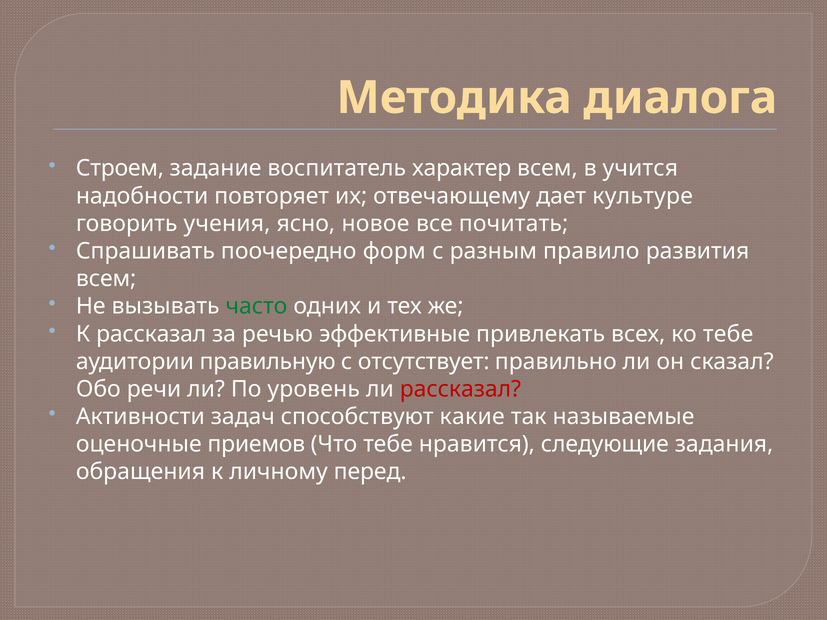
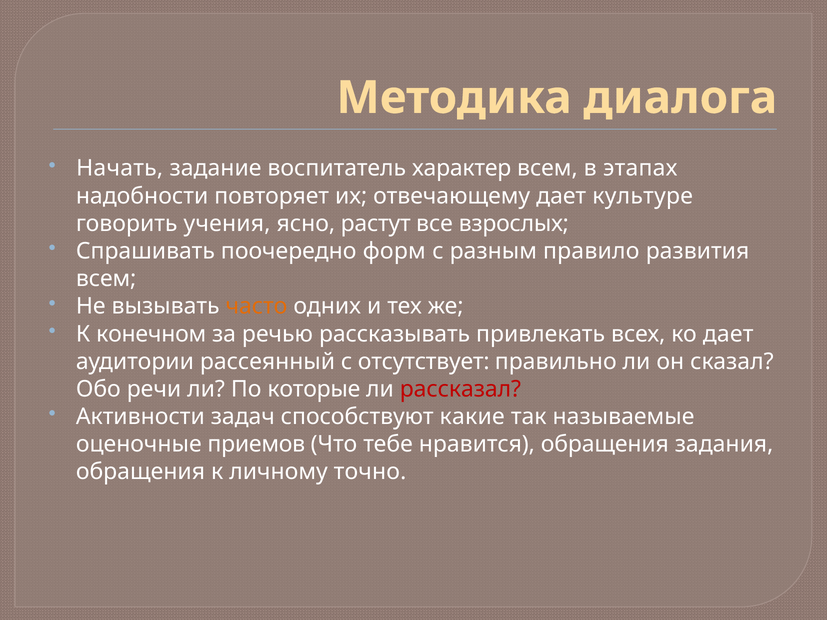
Строем: Строем -> Начать
учится: учится -> этапах
новое: новое -> растут
почитать: почитать -> взрослых
часто colour: green -> orange
К рассказал: рассказал -> конечном
эффективные: эффективные -> рассказывать
ко тебе: тебе -> дает
правильную: правильную -> рассеянный
уровень: уровень -> которые
нравится следующие: следующие -> обращения
перед: перед -> точно
